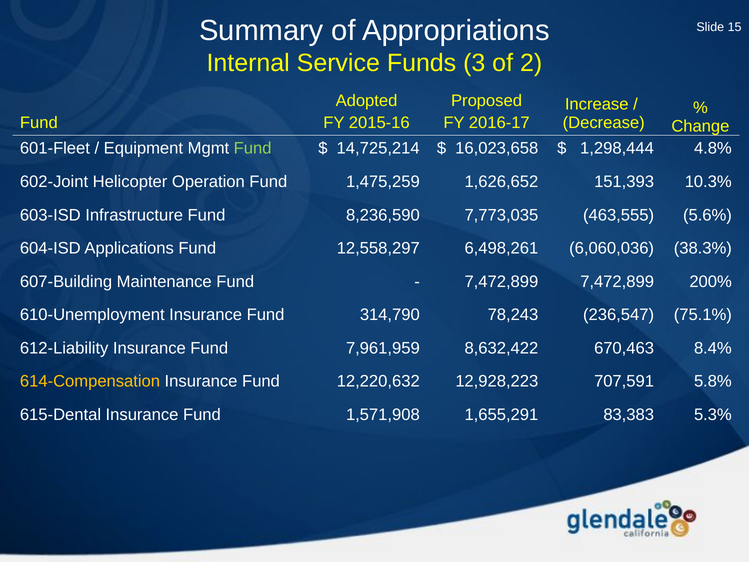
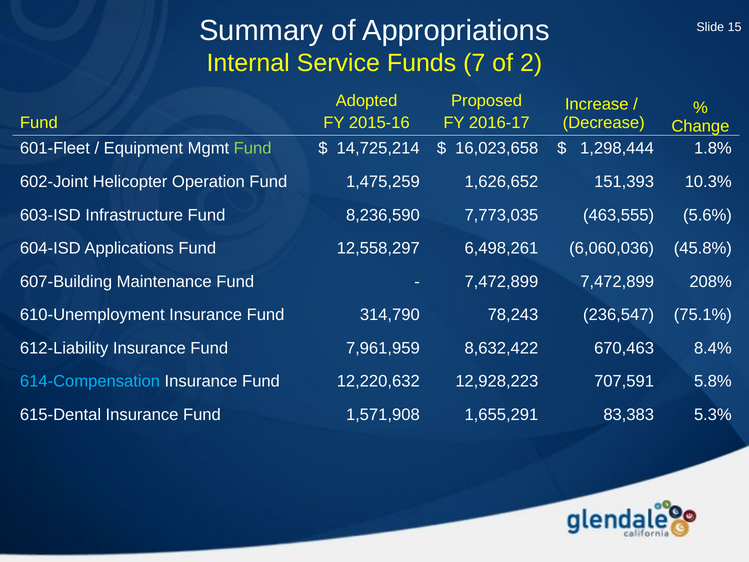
3: 3 -> 7
4.8%: 4.8% -> 1.8%
38.3%: 38.3% -> 45.8%
200%: 200% -> 208%
614-Compensation colour: yellow -> light blue
